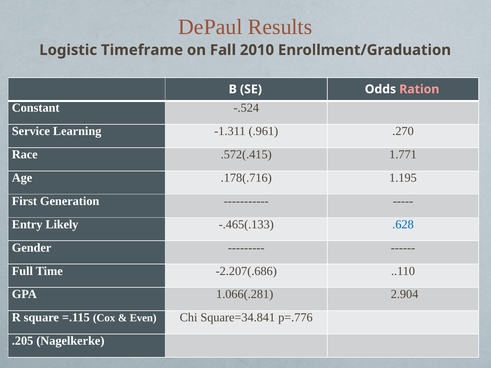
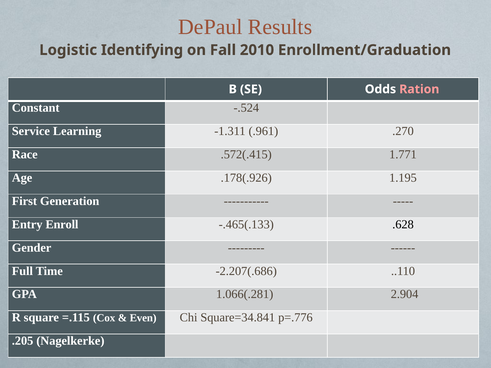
Timeframe: Timeframe -> Identifying
.178(.716: .178(.716 -> .178(.926
Likely: Likely -> Enroll
.628 colour: blue -> black
